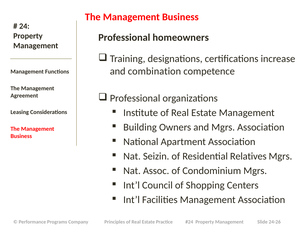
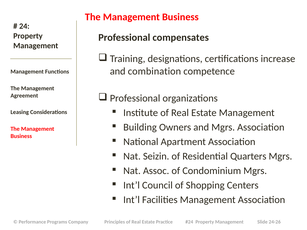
homeowners: homeowners -> compensates
Relatives: Relatives -> Quarters
